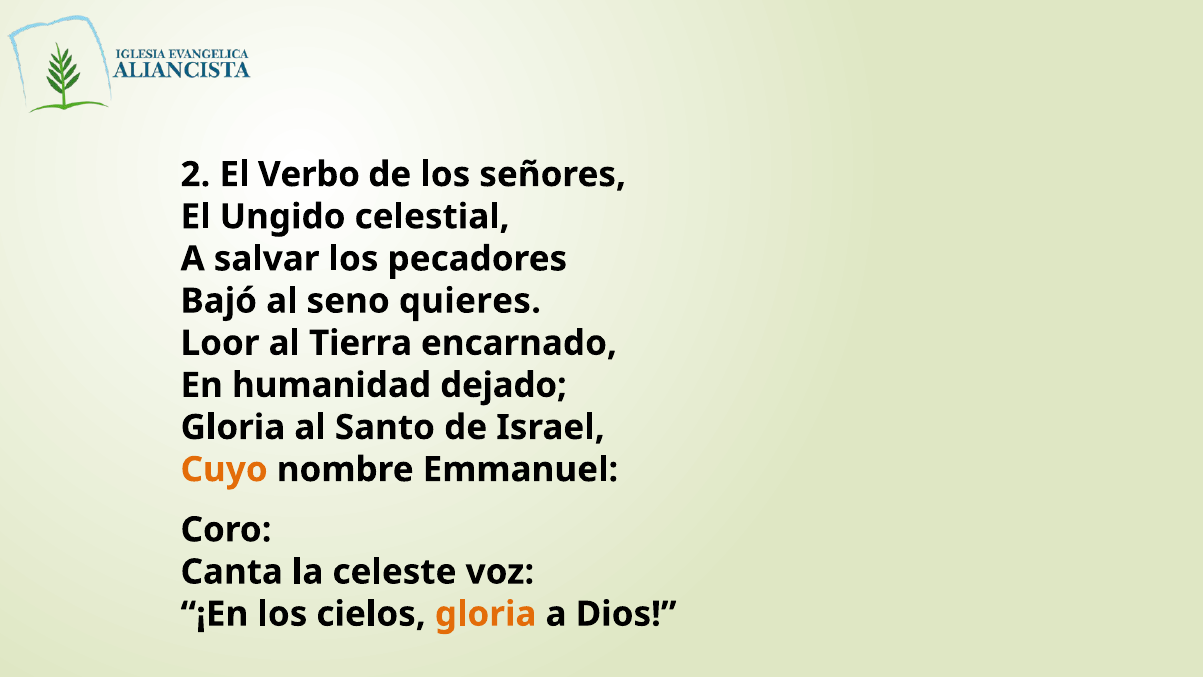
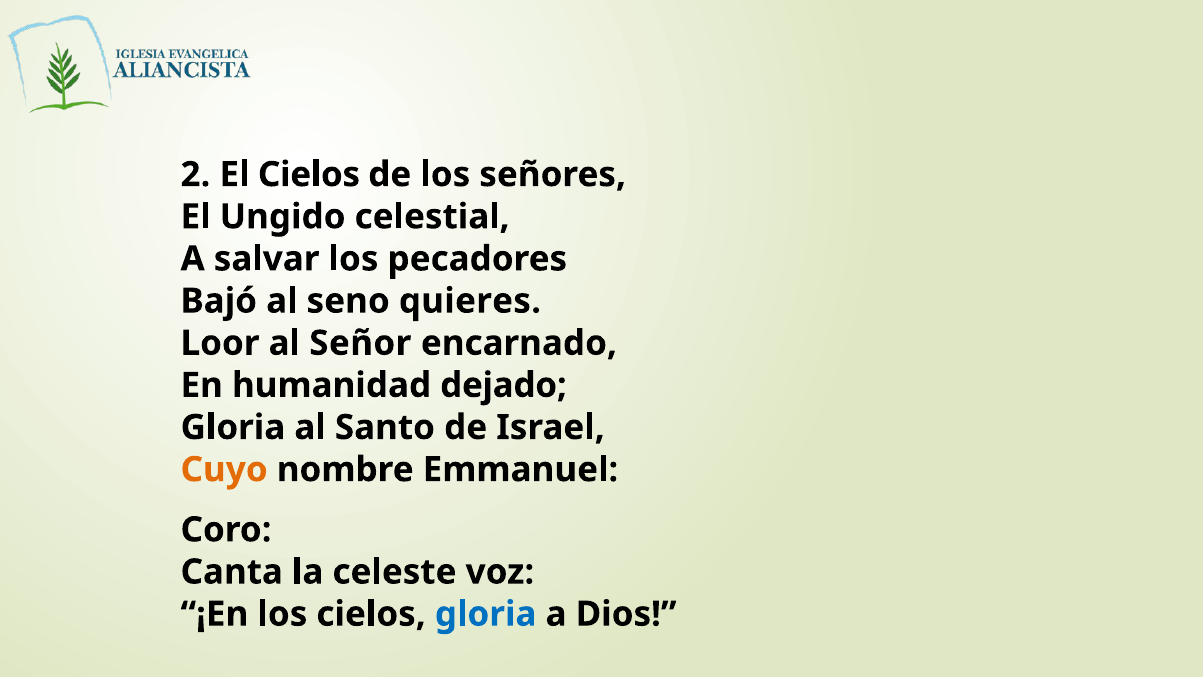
El Verbo: Verbo -> Cielos
Tierra: Tierra -> Señor
gloria at (486, 614) colour: orange -> blue
